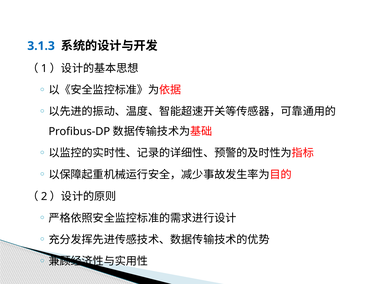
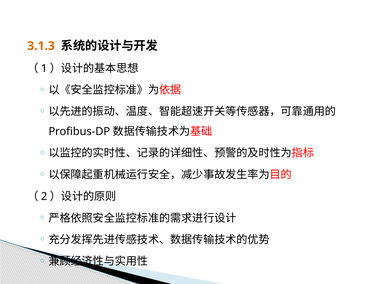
3.1.3 colour: blue -> orange
